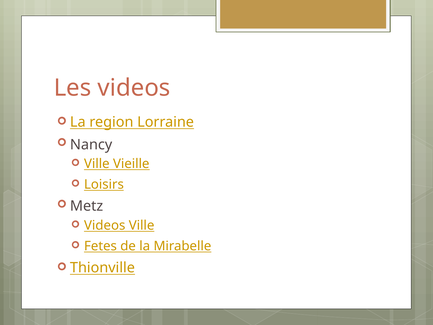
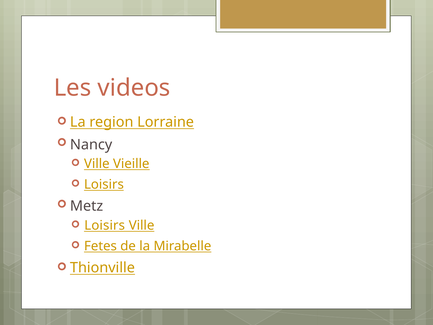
Videos at (105, 225): Videos -> Loisirs
